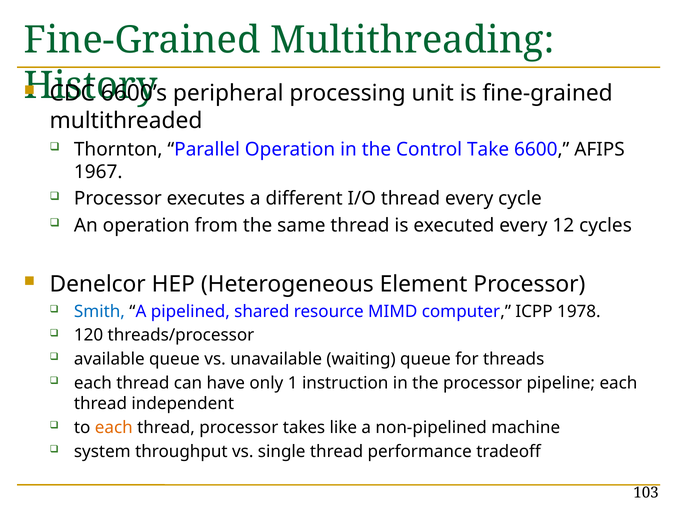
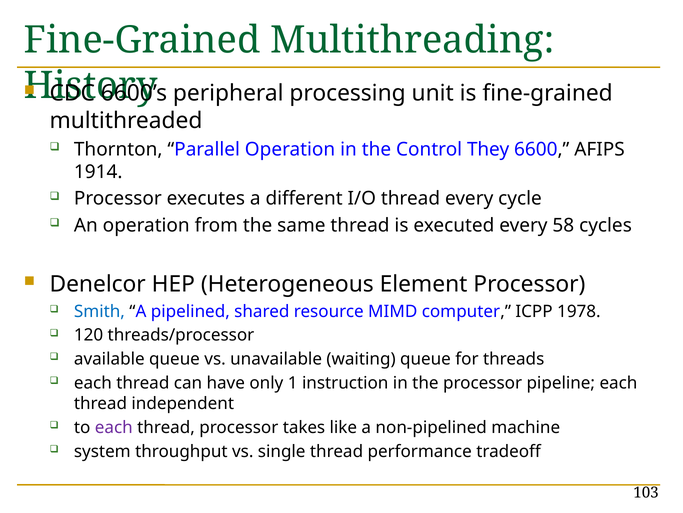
Take: Take -> They
1967: 1967 -> 1914
12: 12 -> 58
each at (114, 427) colour: orange -> purple
